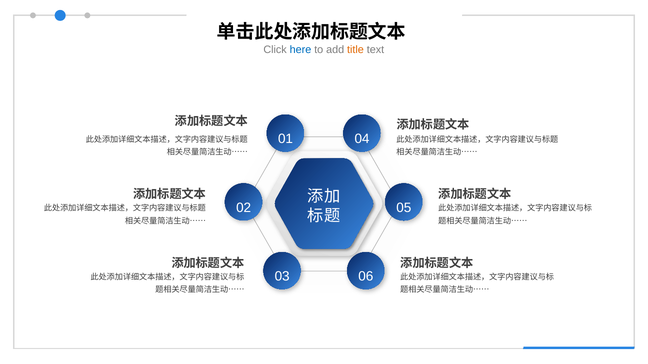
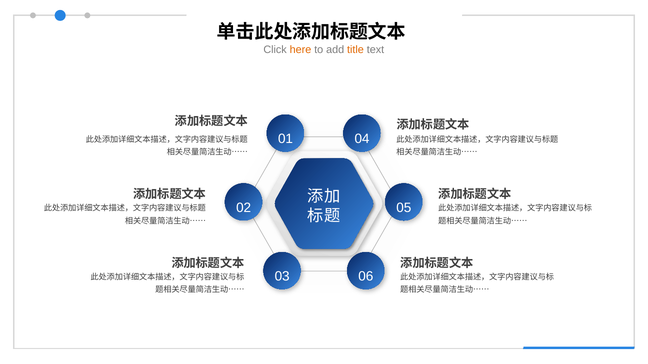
here colour: blue -> orange
